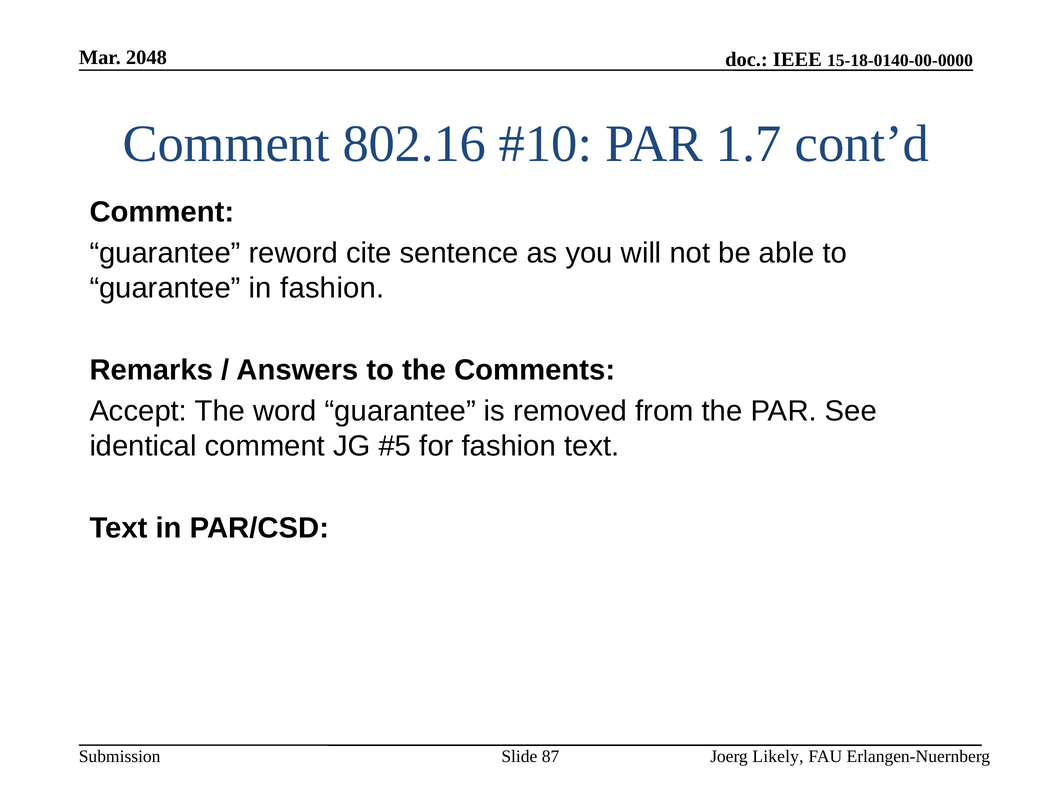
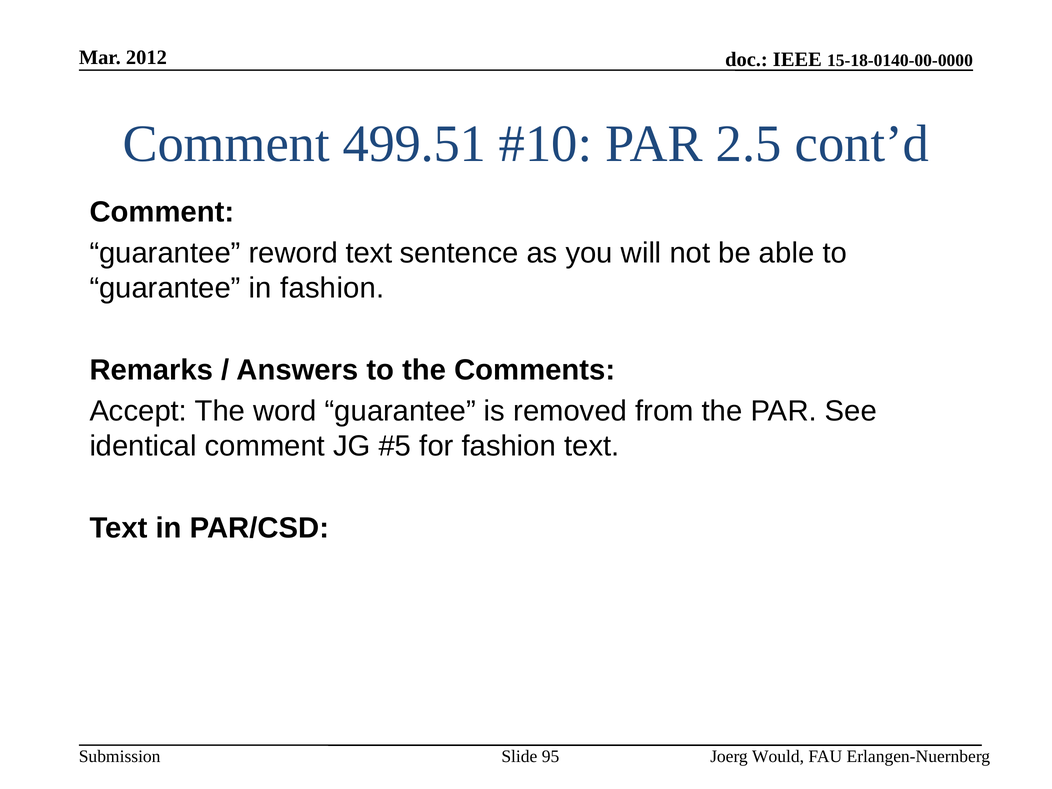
2048: 2048 -> 2012
802.16: 802.16 -> 499.51
1.7: 1.7 -> 2.5
reword cite: cite -> text
87: 87 -> 95
Likely: Likely -> Would
